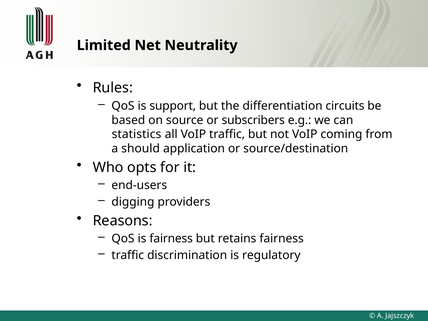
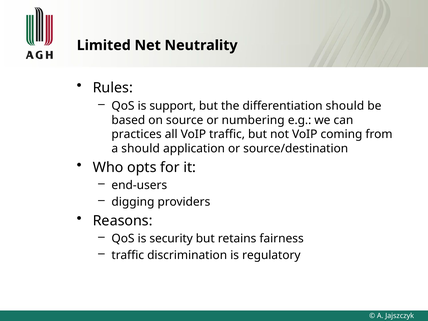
differentiation circuits: circuits -> should
subscribers: subscribers -> numbering
statistics: statistics -> practices
is fairness: fairness -> security
